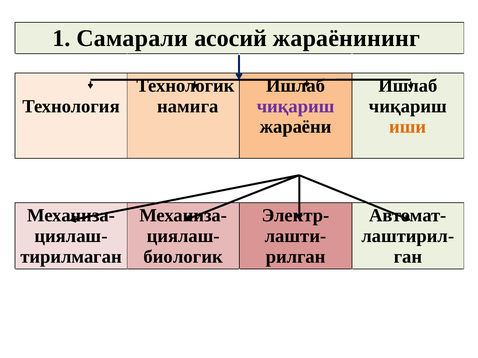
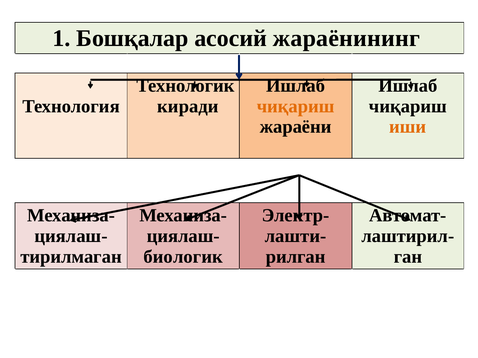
Самарали: Самарали -> Бошқалар
намига: намига -> киради
чиқариш at (296, 106) colour: purple -> orange
